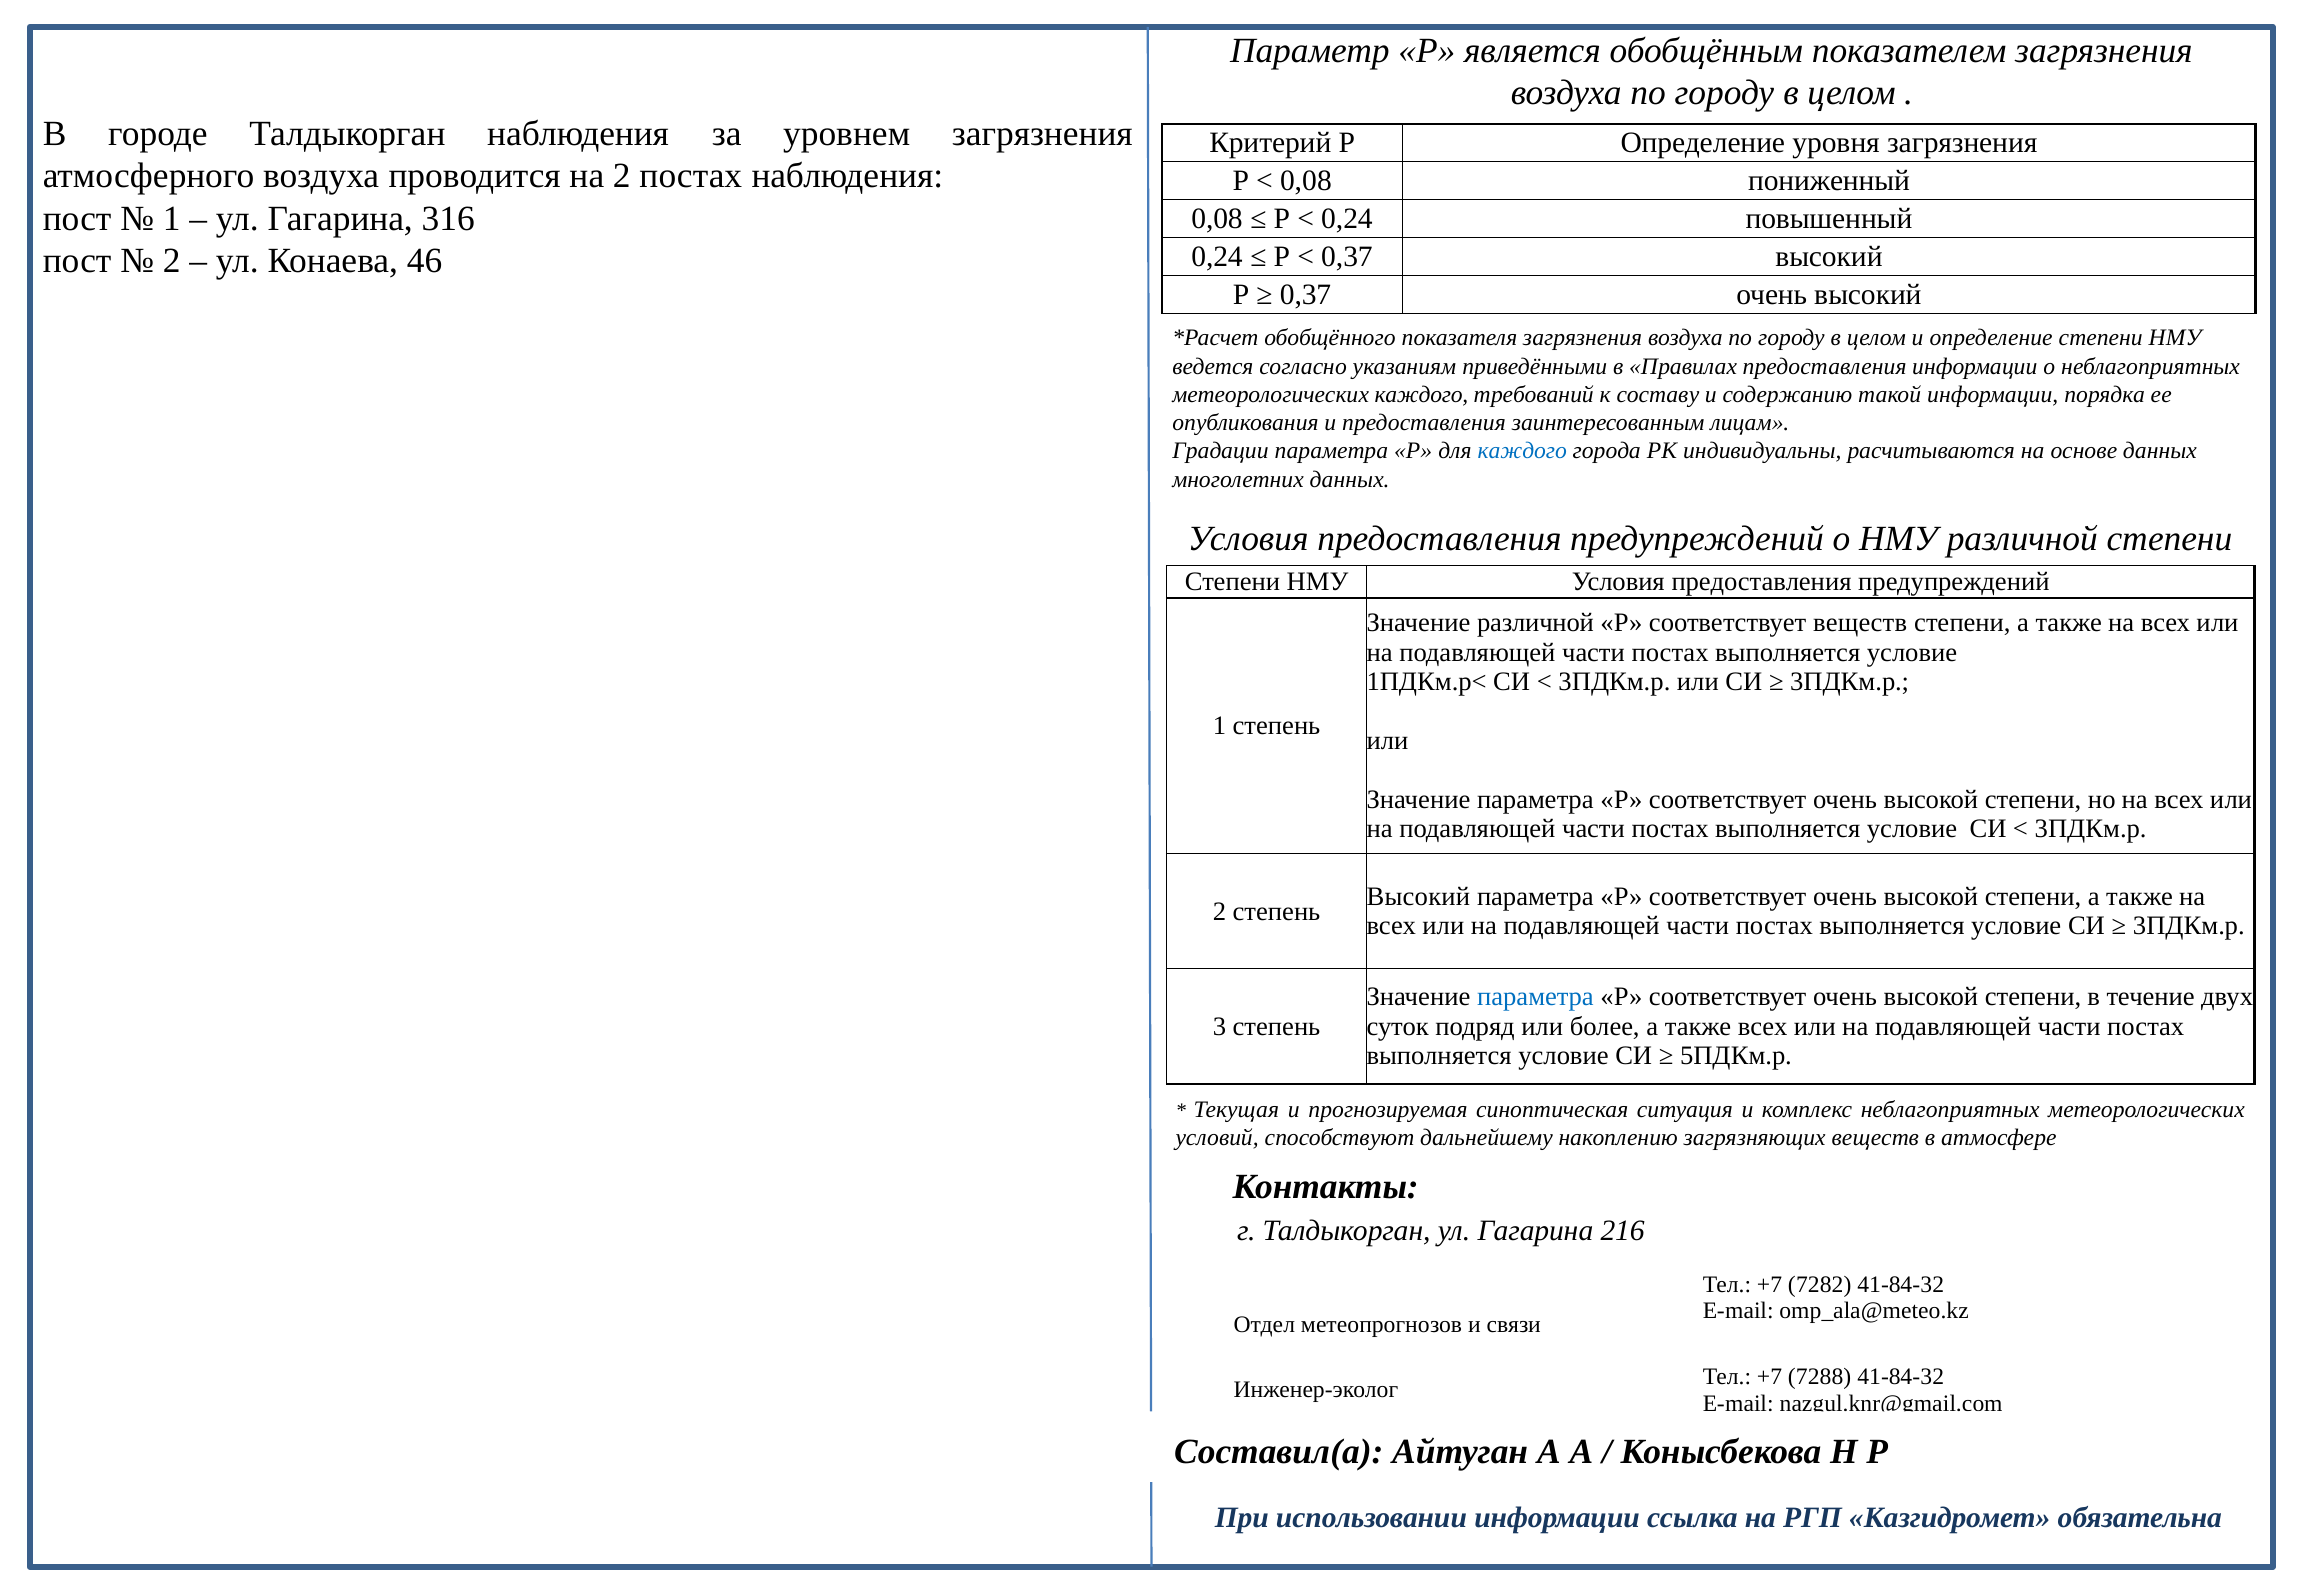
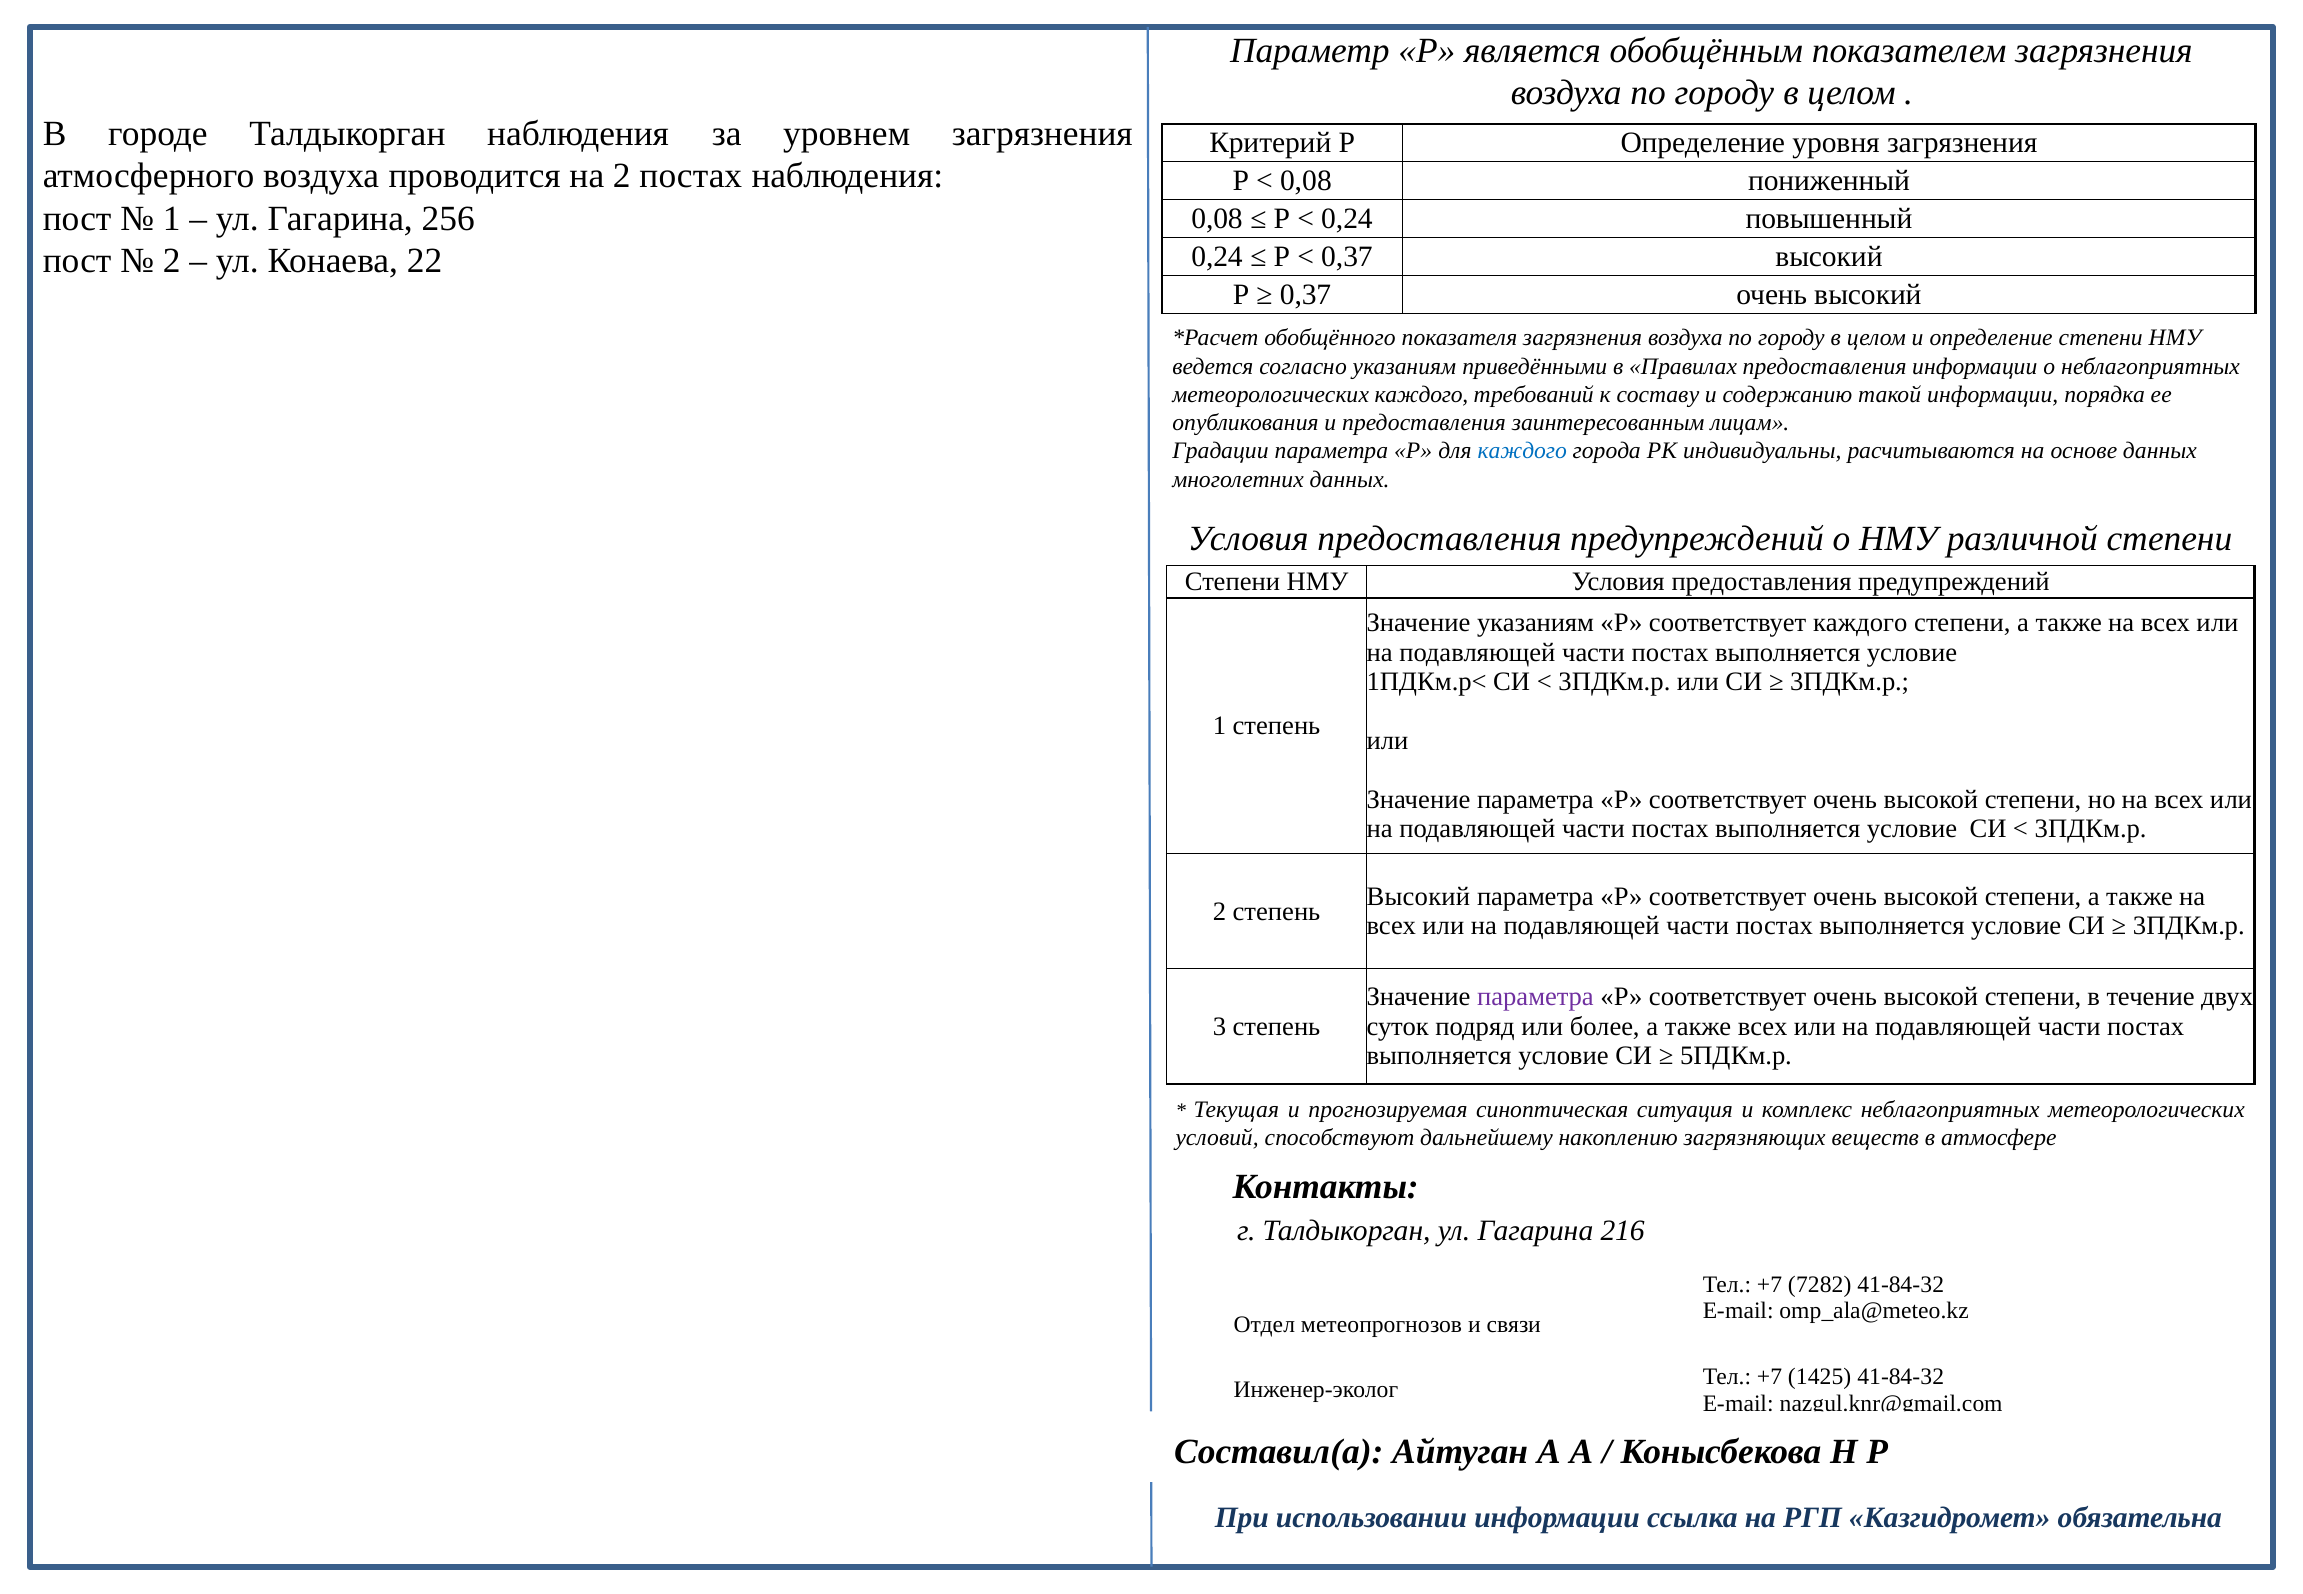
316: 316 -> 256
46: 46 -> 22
Значение различной: различной -> указаниям
соответствует веществ: веществ -> каждого
параметра at (1535, 997) colour: blue -> purple
7288: 7288 -> 1425
